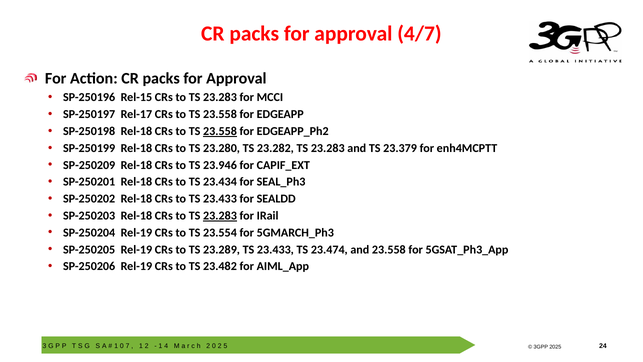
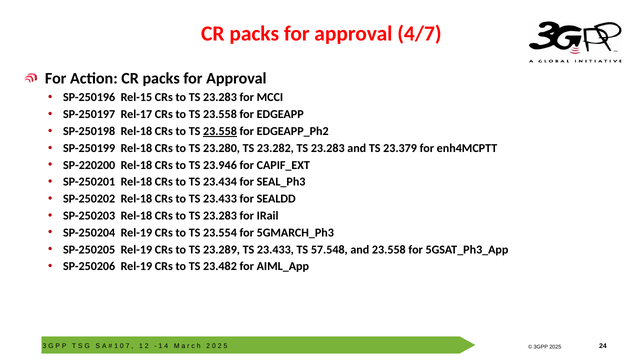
SP-250209: SP-250209 -> SP-220200
23.283 at (220, 216) underline: present -> none
23.474: 23.474 -> 57.548
